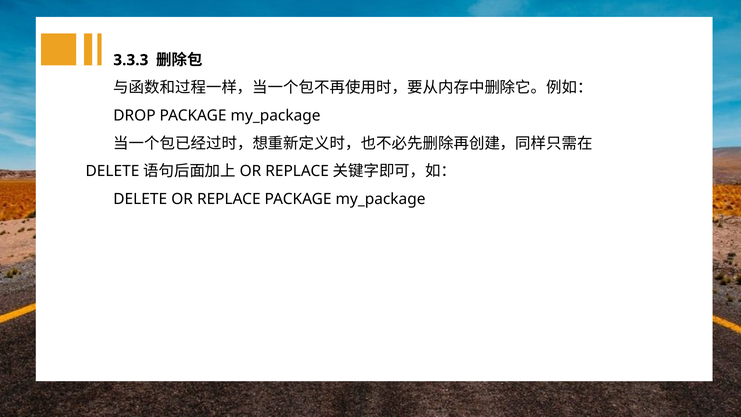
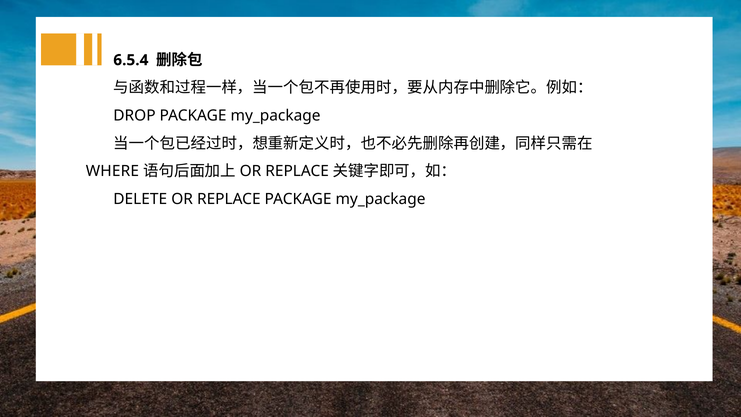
3.3.3: 3.3.3 -> 6.5.4
DELETE at (112, 171): DELETE -> WHERE
